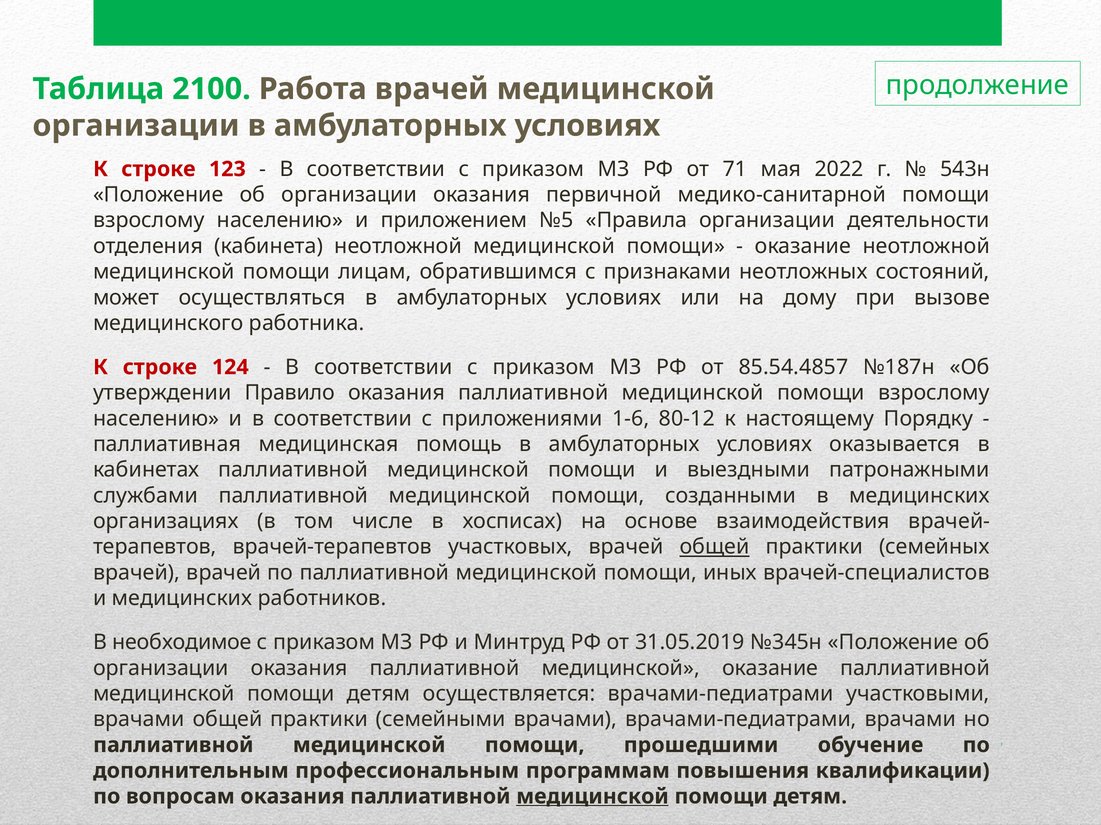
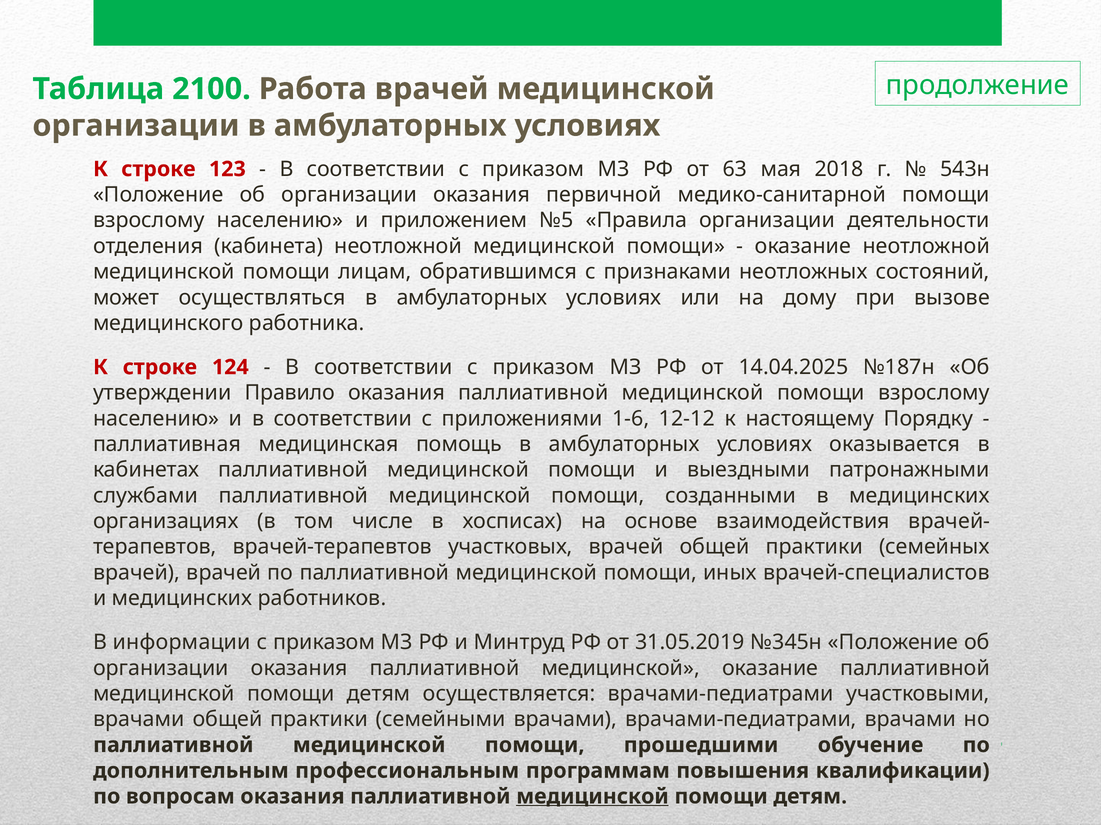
71: 71 -> 63
2022: 2022 -> 2018
85.54.4857: 85.54.4857 -> 14.04.2025
80-12: 80-12 -> 12-12
общей at (715, 547) underline: present -> none
необходимое: необходимое -> информации
